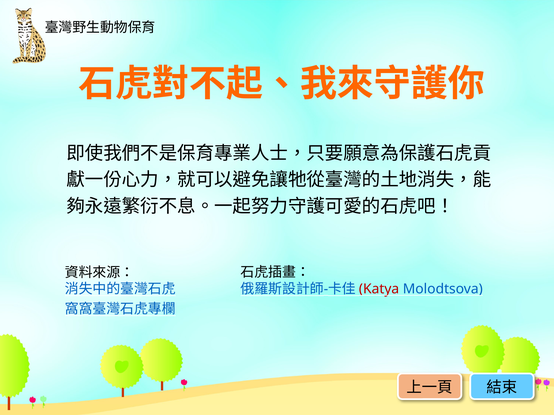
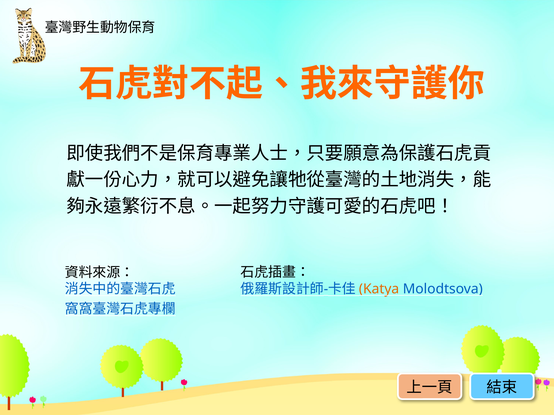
Katya colour: red -> orange
